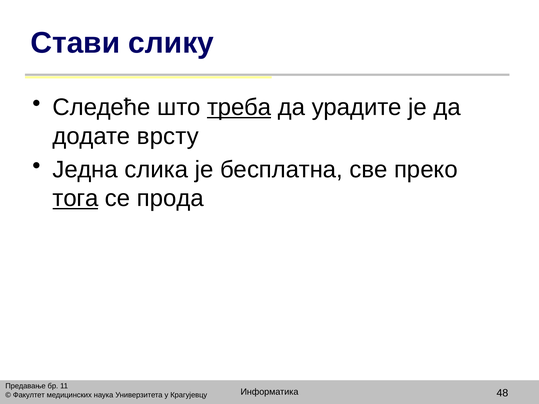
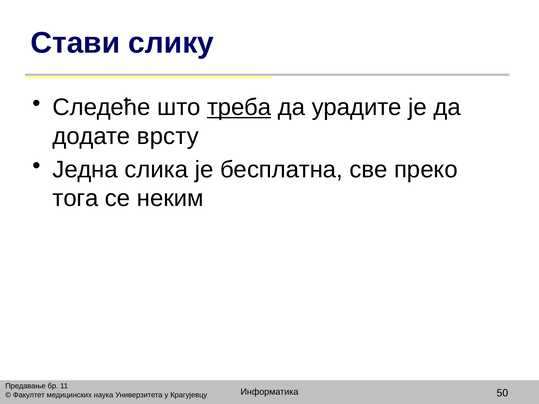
тога underline: present -> none
прода: прода -> неким
48: 48 -> 50
